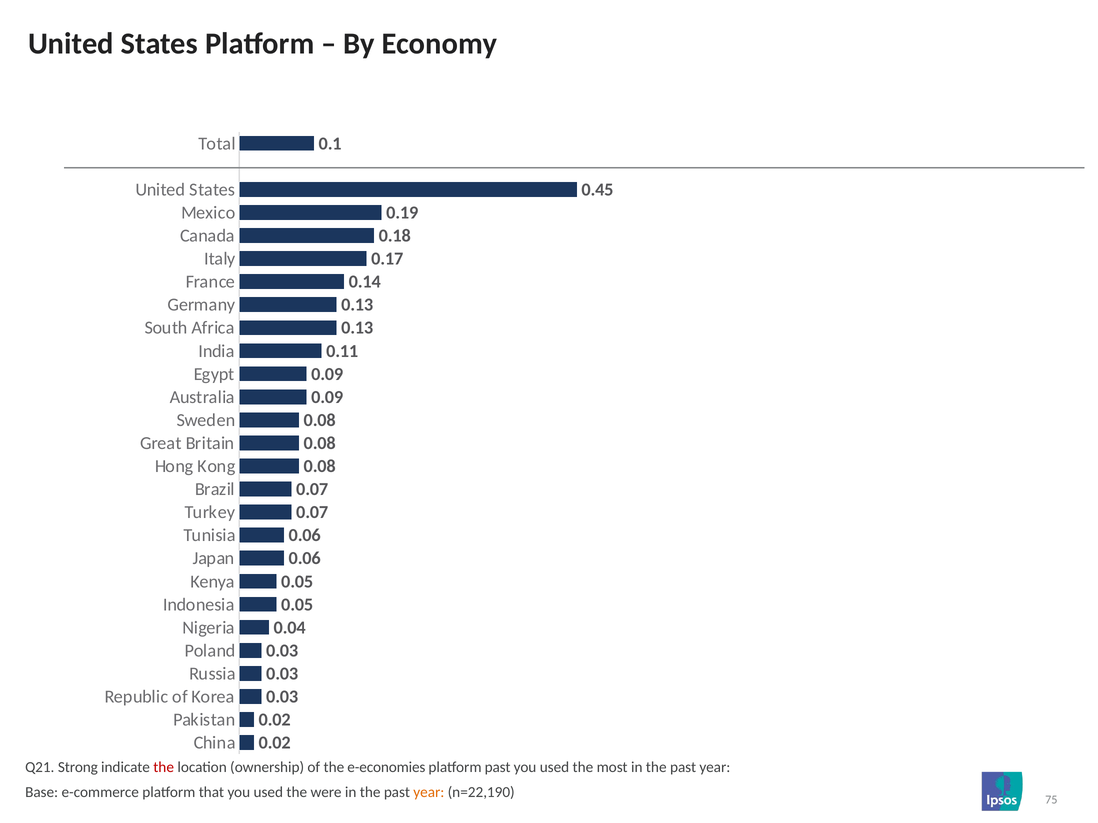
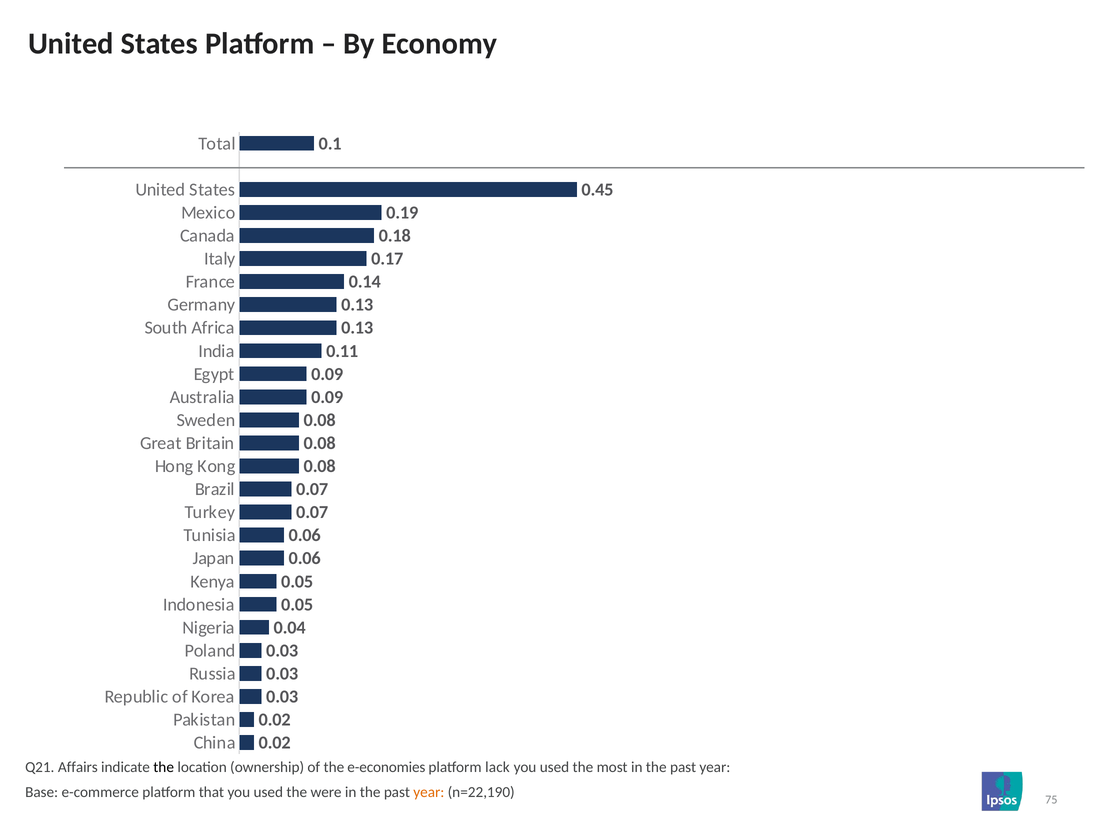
Strong: Strong -> Affairs
the at (164, 768) colour: red -> black
platform past: past -> lack
